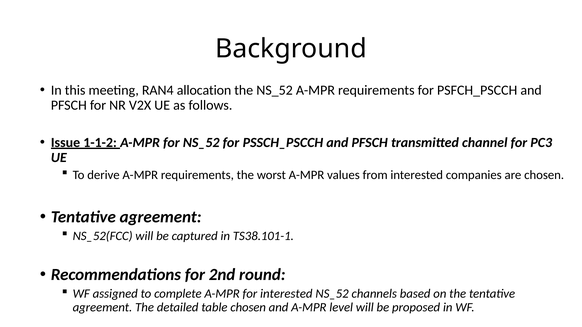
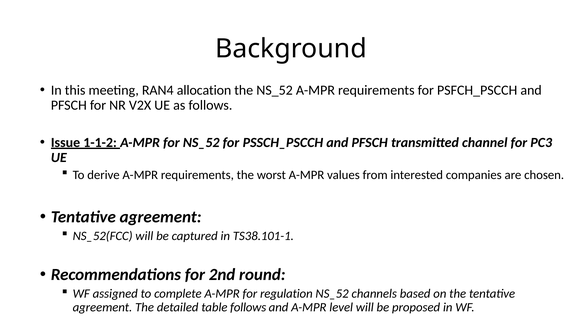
for interested: interested -> regulation
table chosen: chosen -> follows
